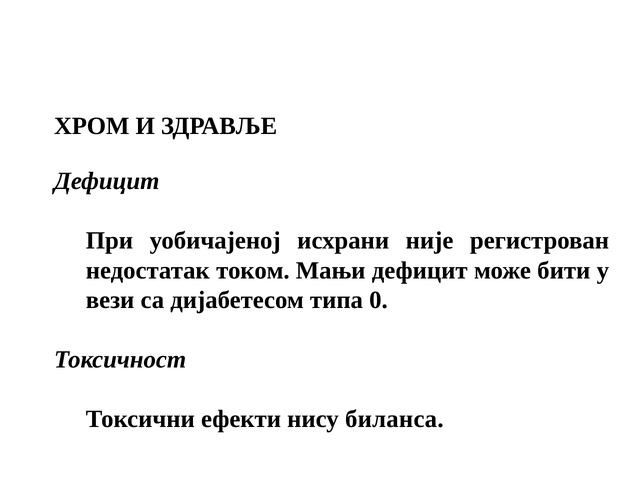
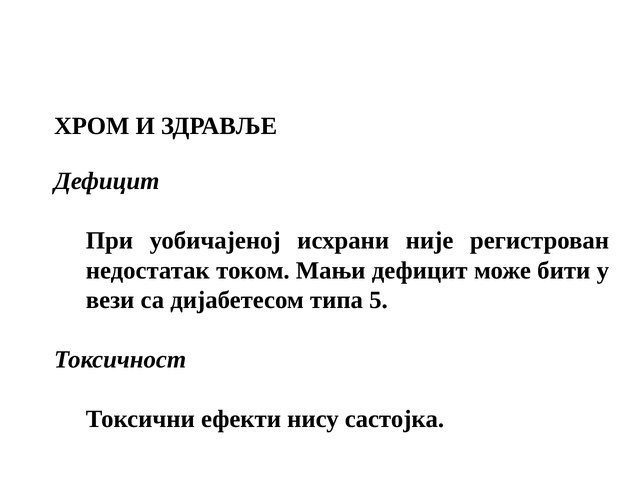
0: 0 -> 5
биланса: биланса -> састојка
